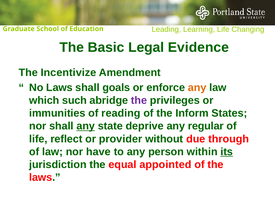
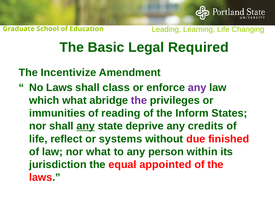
Evidence: Evidence -> Required
goals: goals -> class
any at (197, 88) colour: orange -> purple
which such: such -> what
regular: regular -> credits
provider: provider -> systems
through: through -> finished
nor have: have -> what
its underline: present -> none
